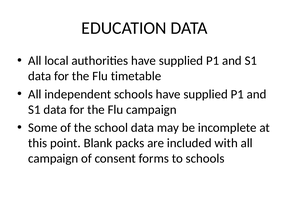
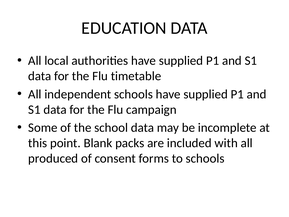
campaign at (53, 158): campaign -> produced
